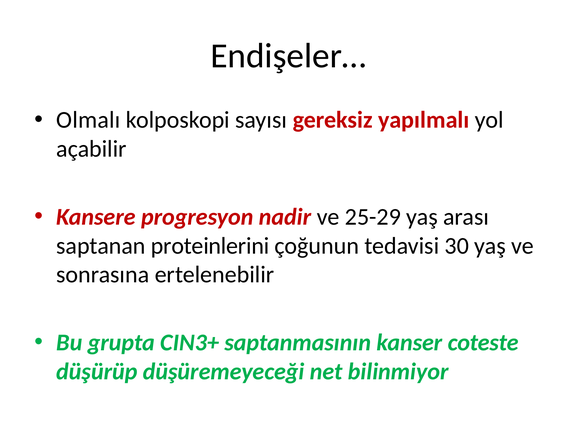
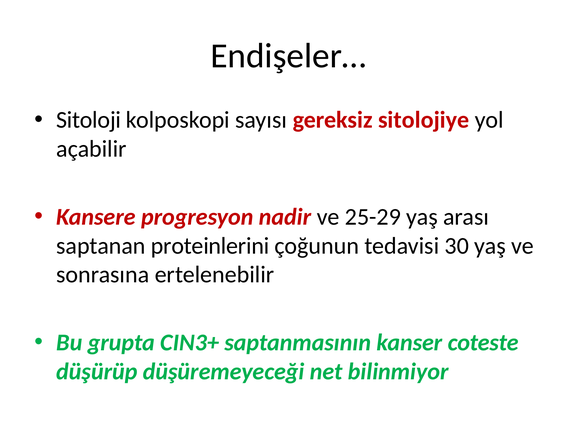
Olmalı: Olmalı -> Sitoloji
yapılmalı: yapılmalı -> sitolojiye
